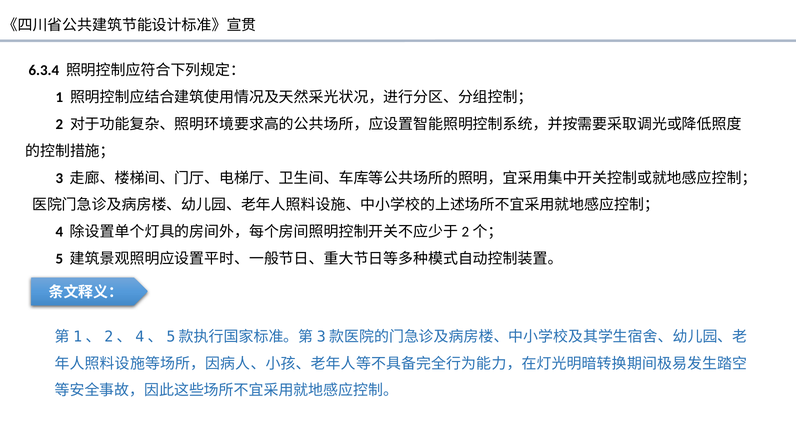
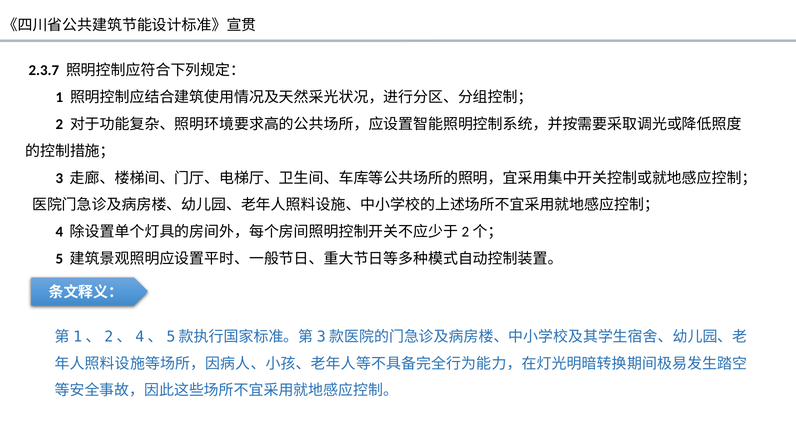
6.3.4: 6.3.4 -> 2.3.7
